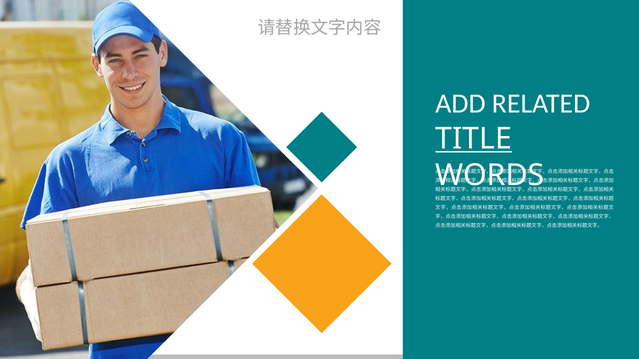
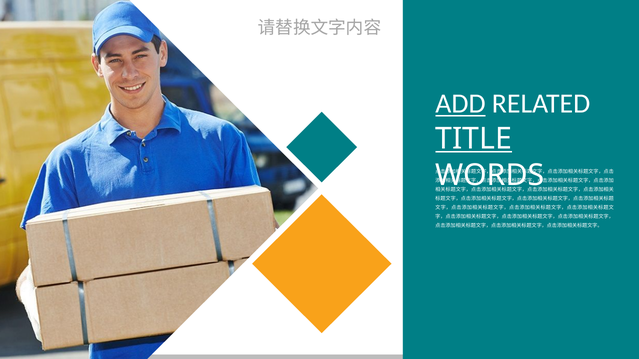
ADD underline: none -> present
